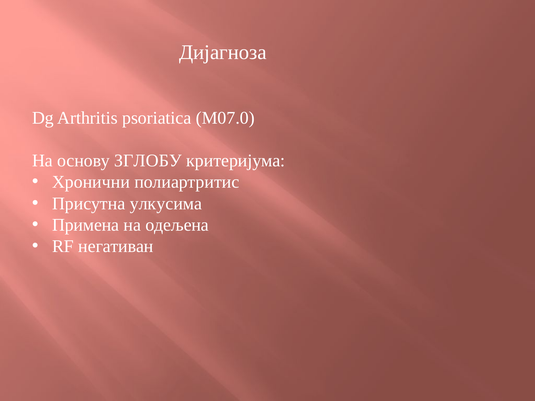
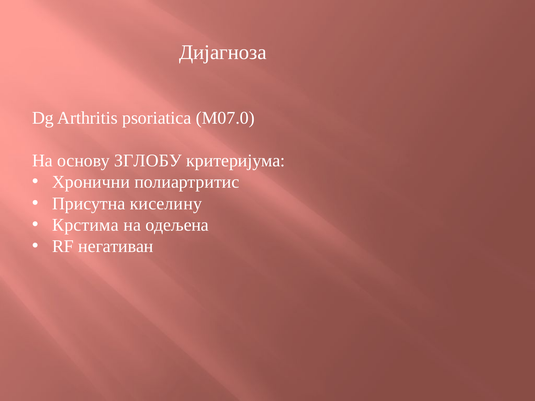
улкусима: улкусима -> киселину
Примена: Примена -> Крстима
